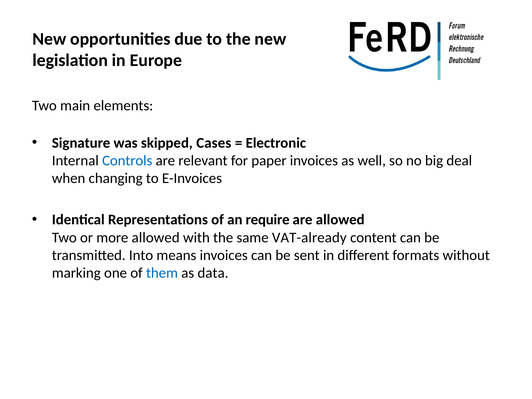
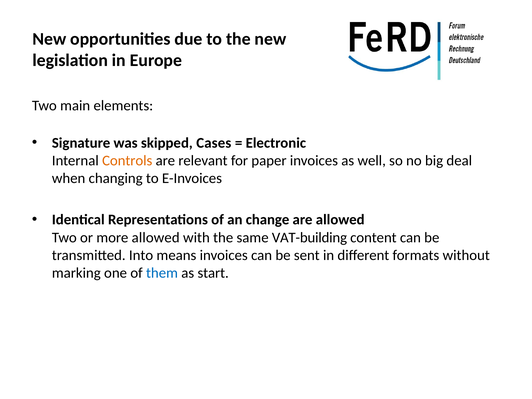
Controls colour: blue -> orange
require: require -> change
VAT-already: VAT-already -> VAT-building
data: data -> start
